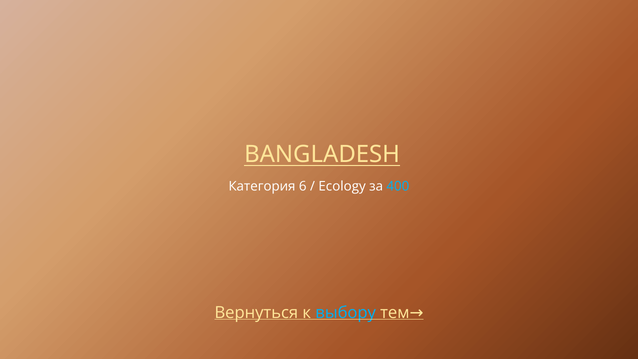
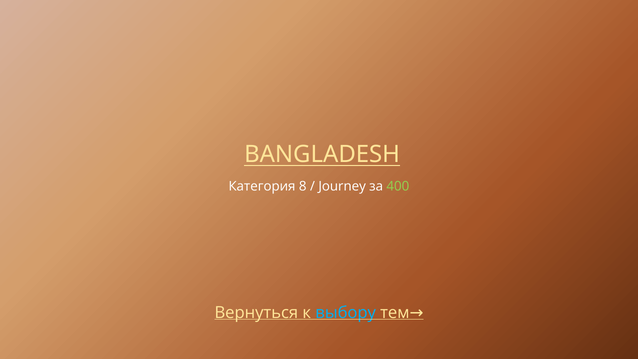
6: 6 -> 8
Ecology: Ecology -> Journey
400 colour: light blue -> light green
